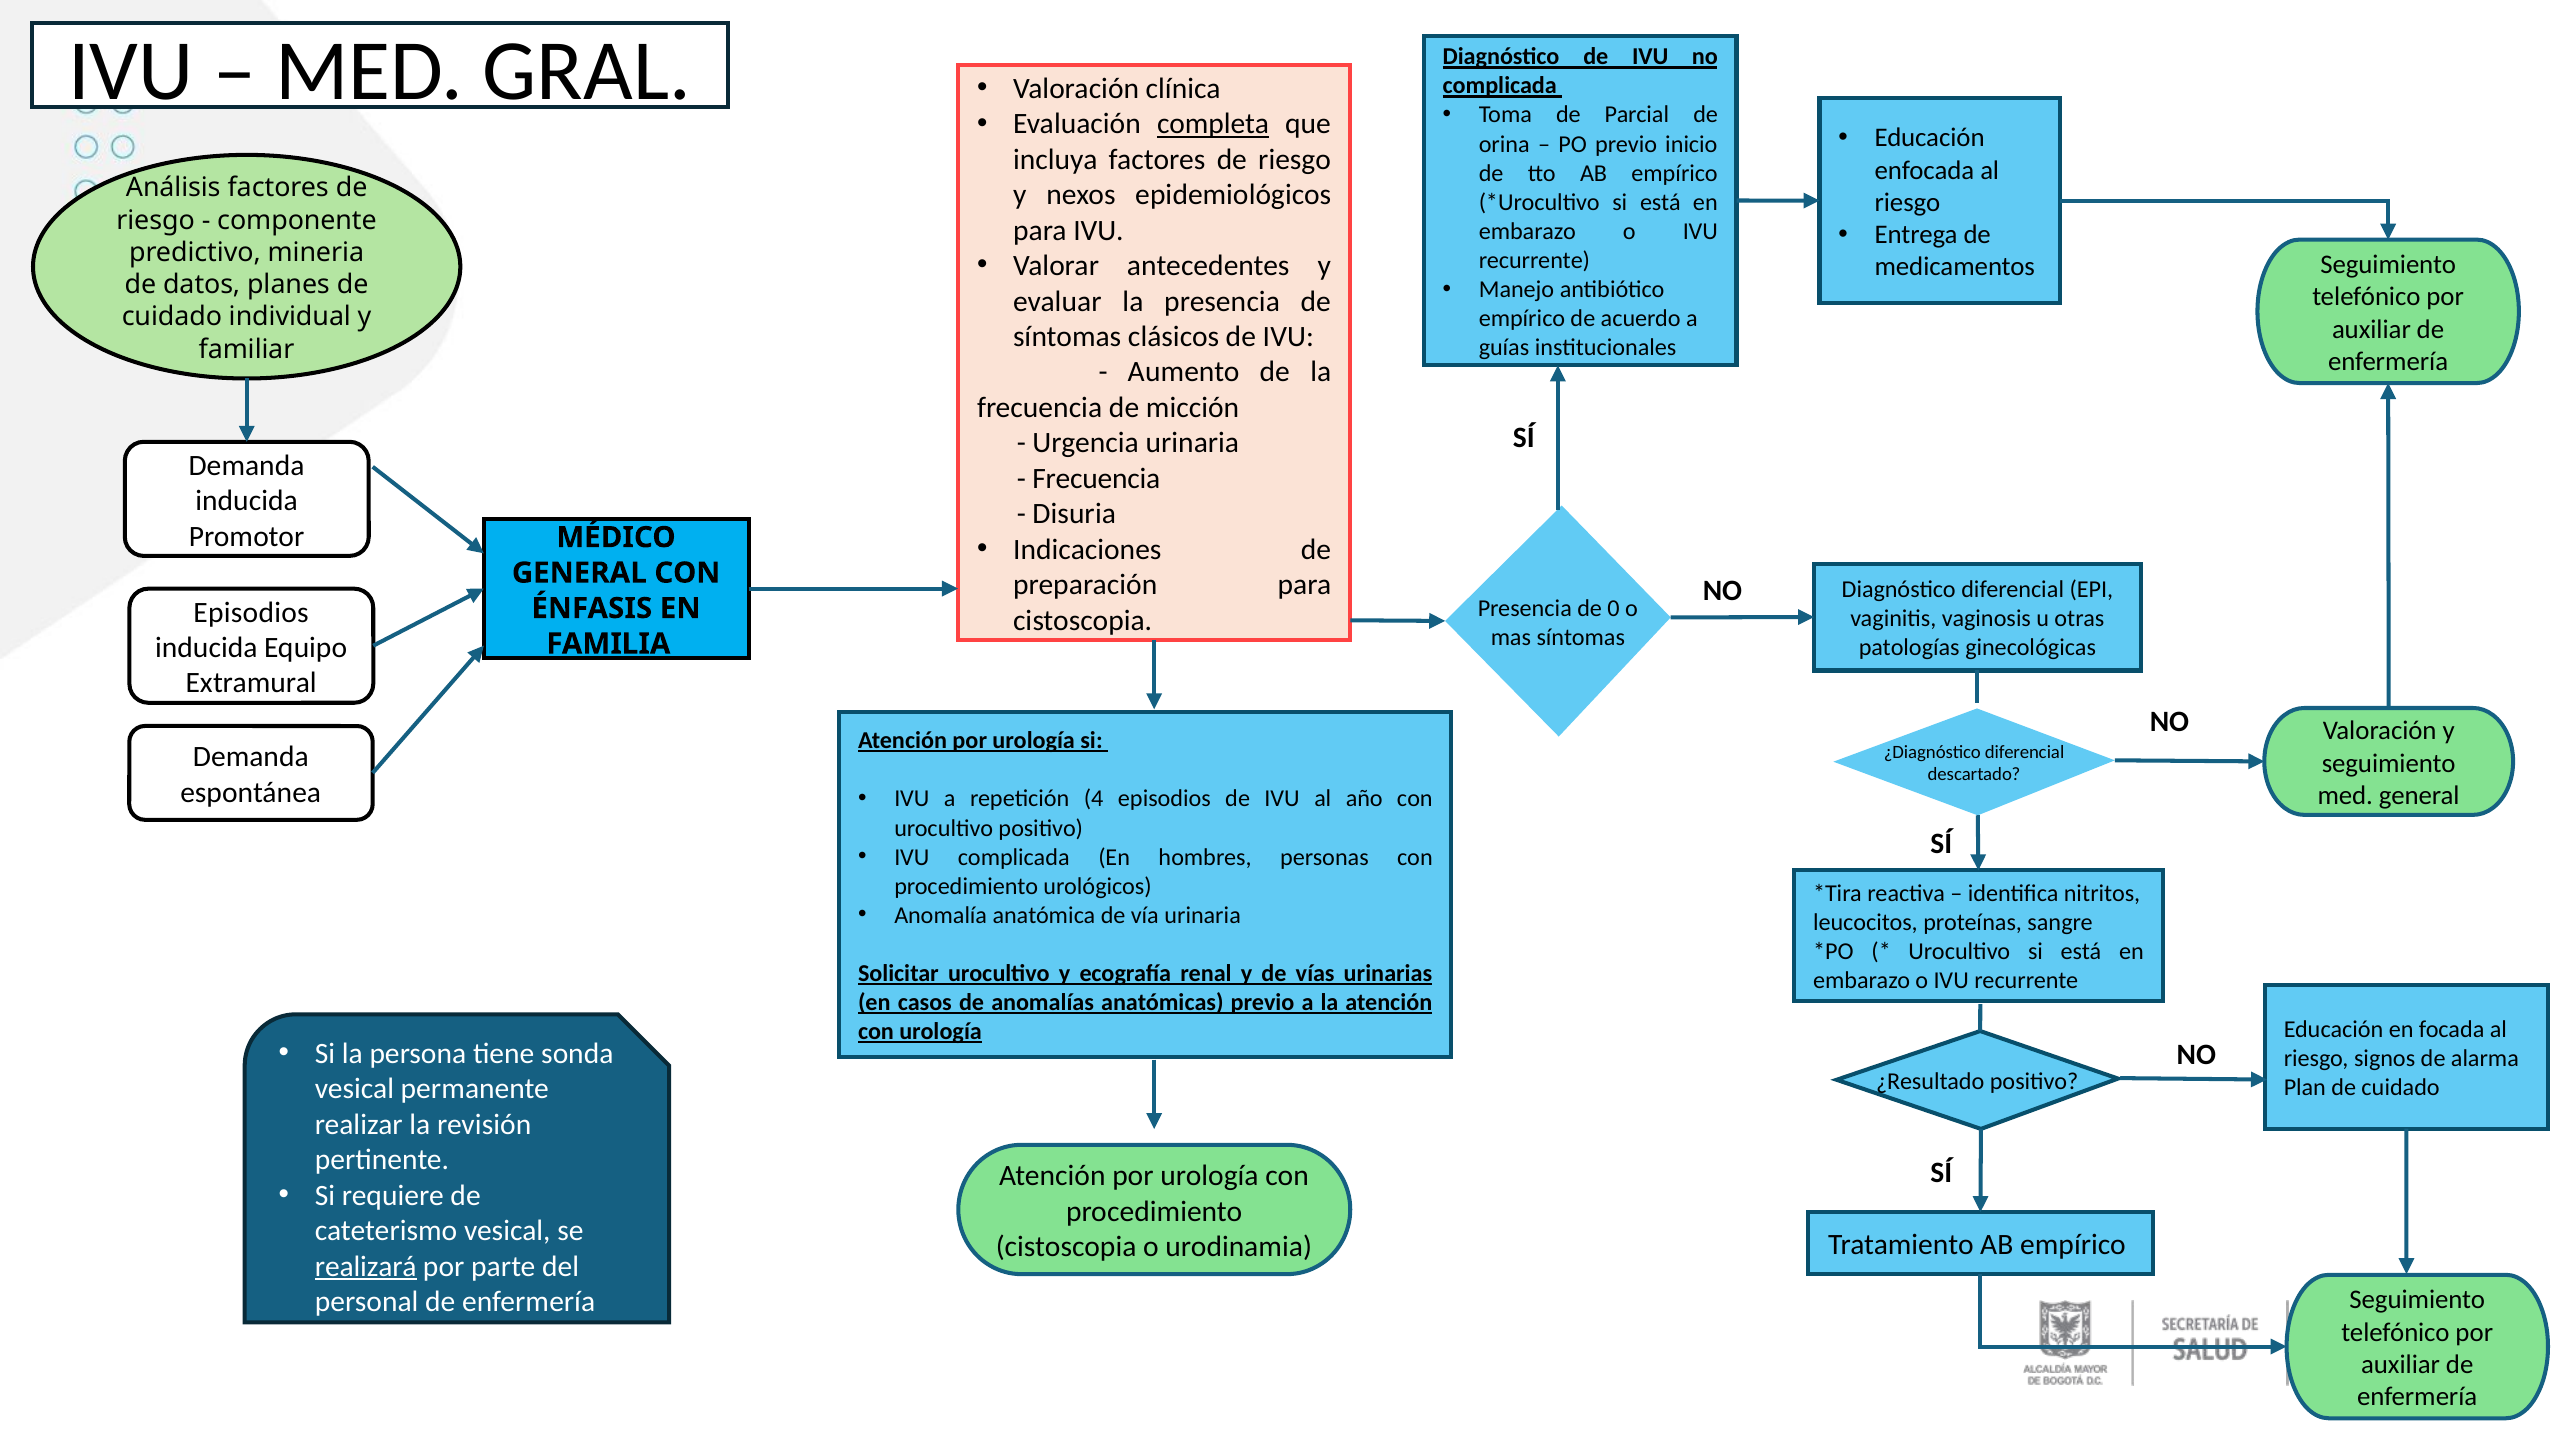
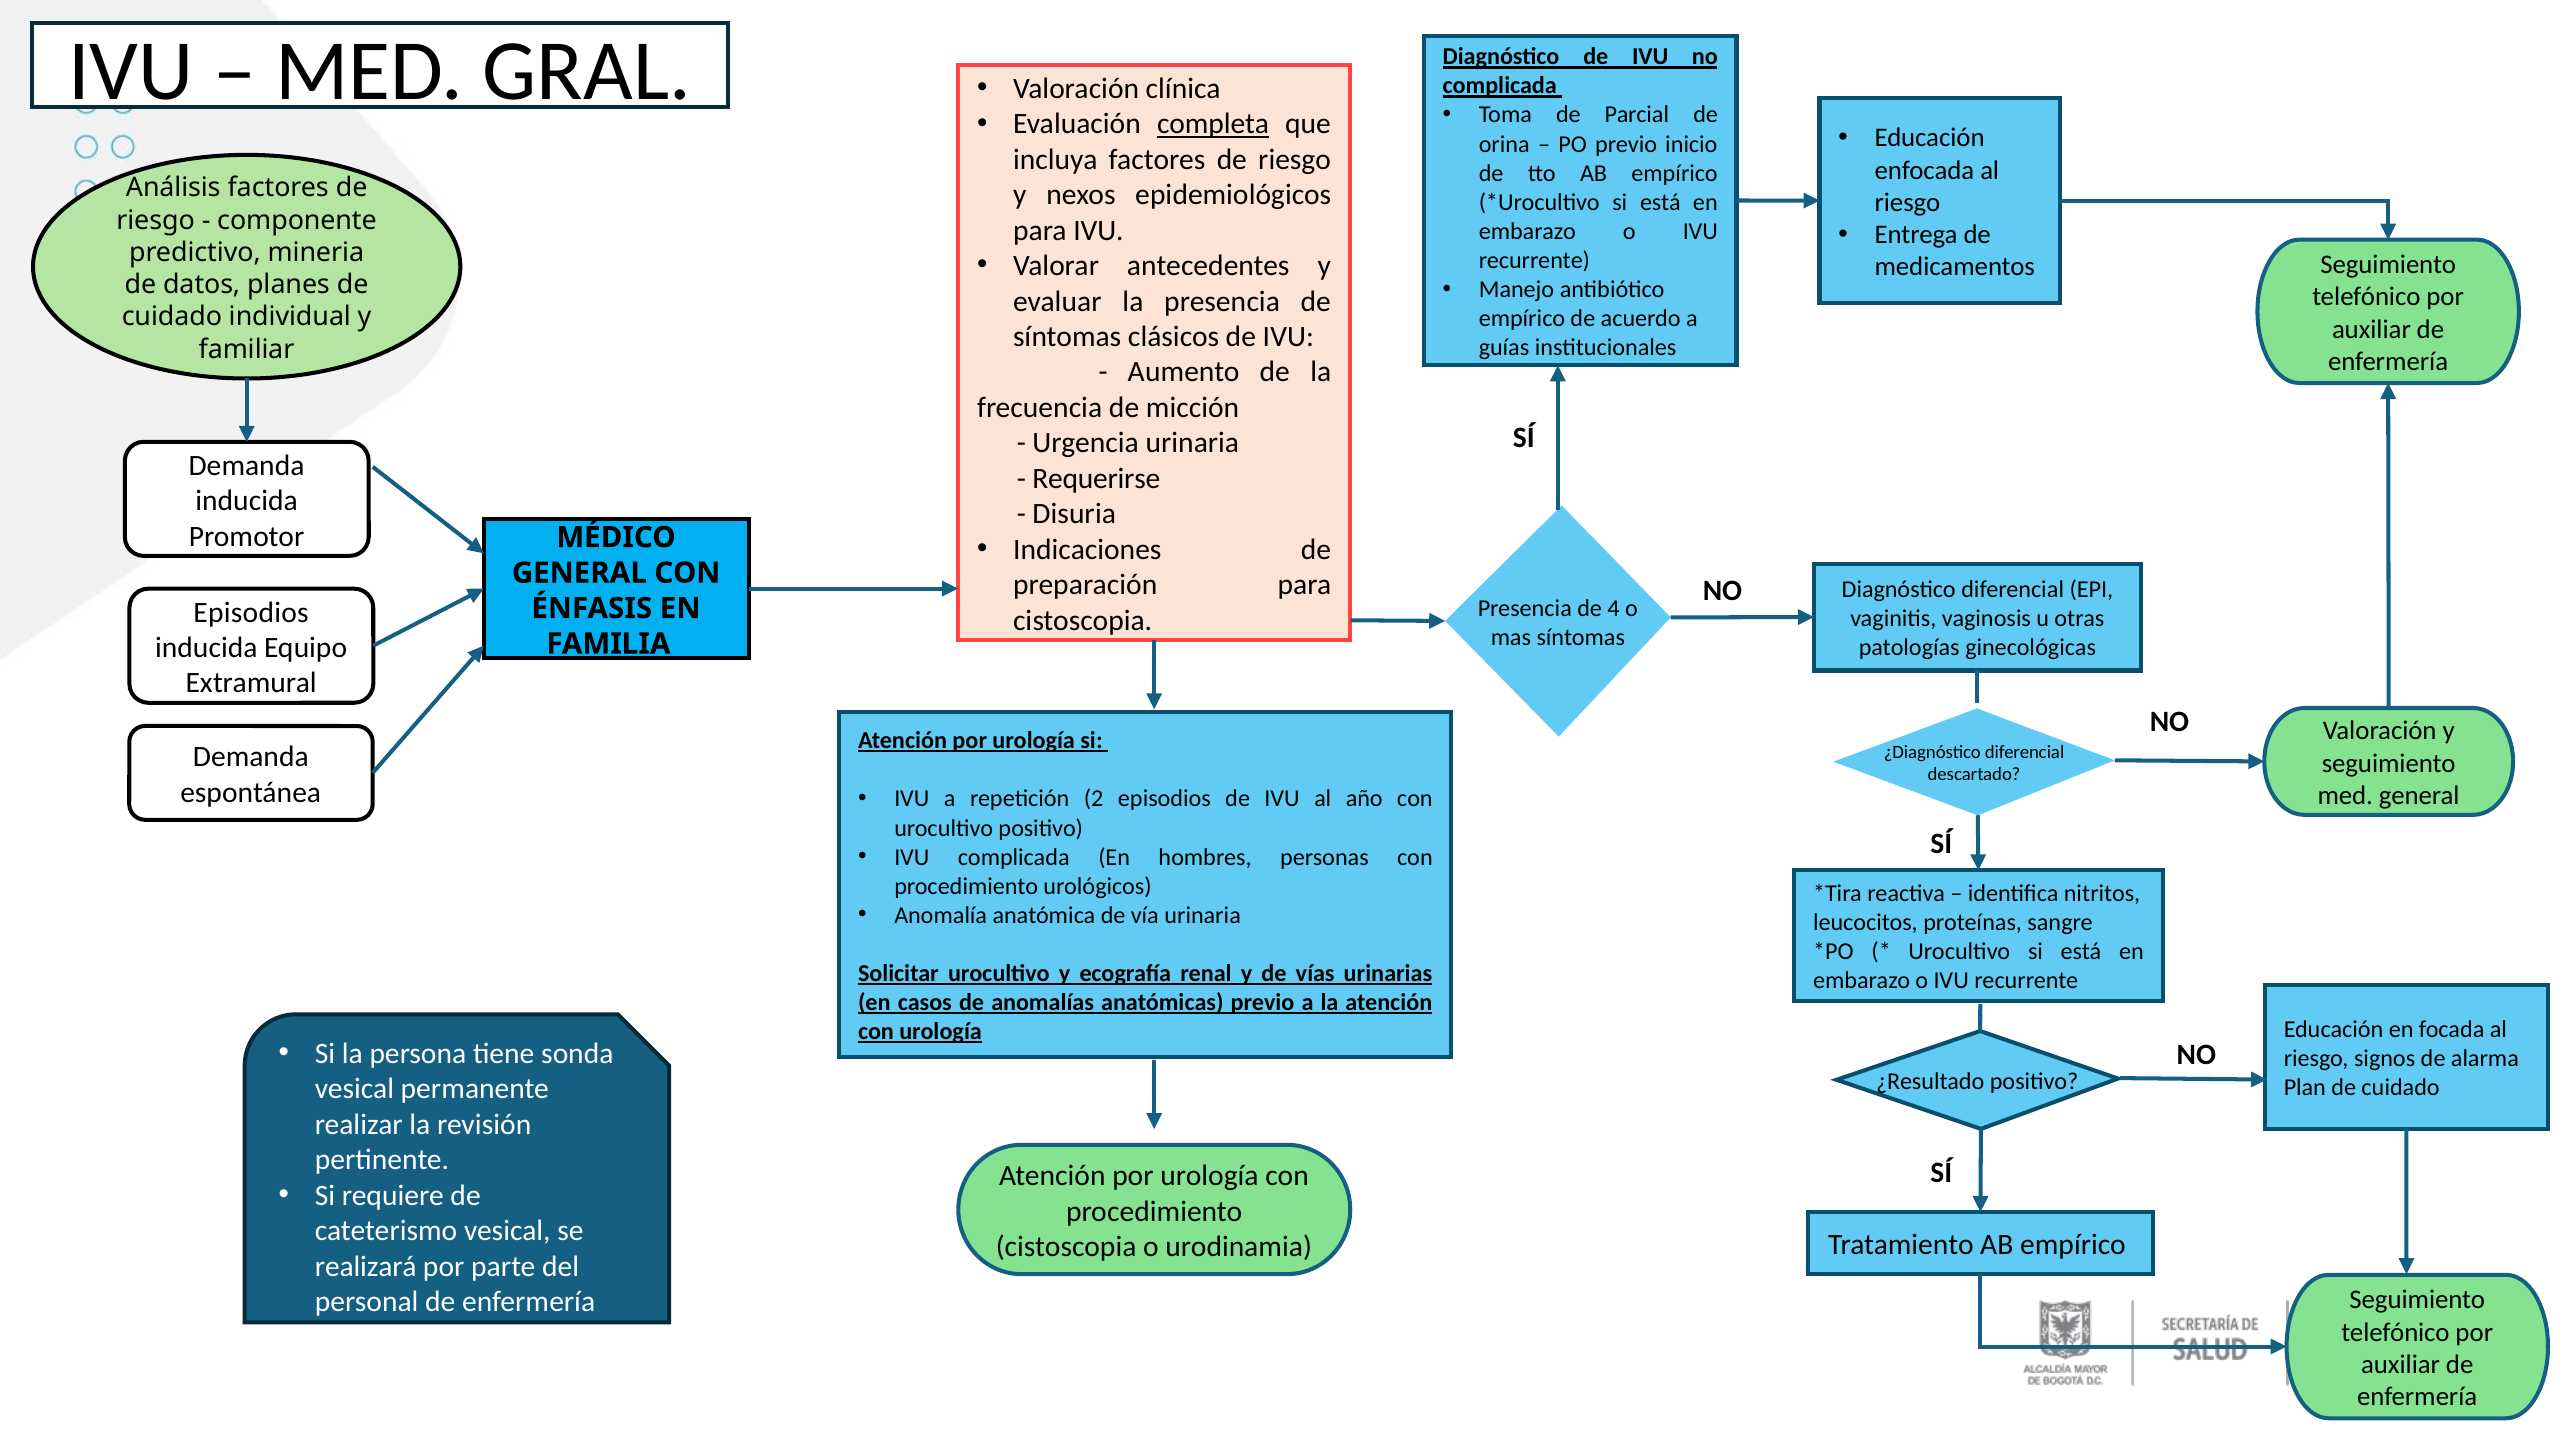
Frecuencia at (1096, 479): Frecuencia -> Requerirse
0: 0 -> 4
4: 4 -> 2
realizará underline: present -> none
